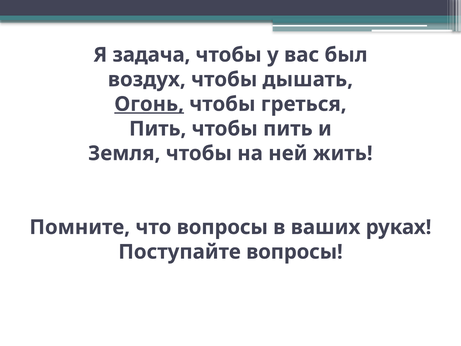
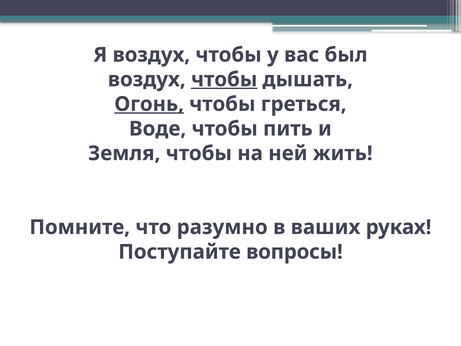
Я задача: задача -> воздух
чтобы at (224, 79) underline: none -> present
Пить at (158, 129): Пить -> Воде
что вопросы: вопросы -> разумно
